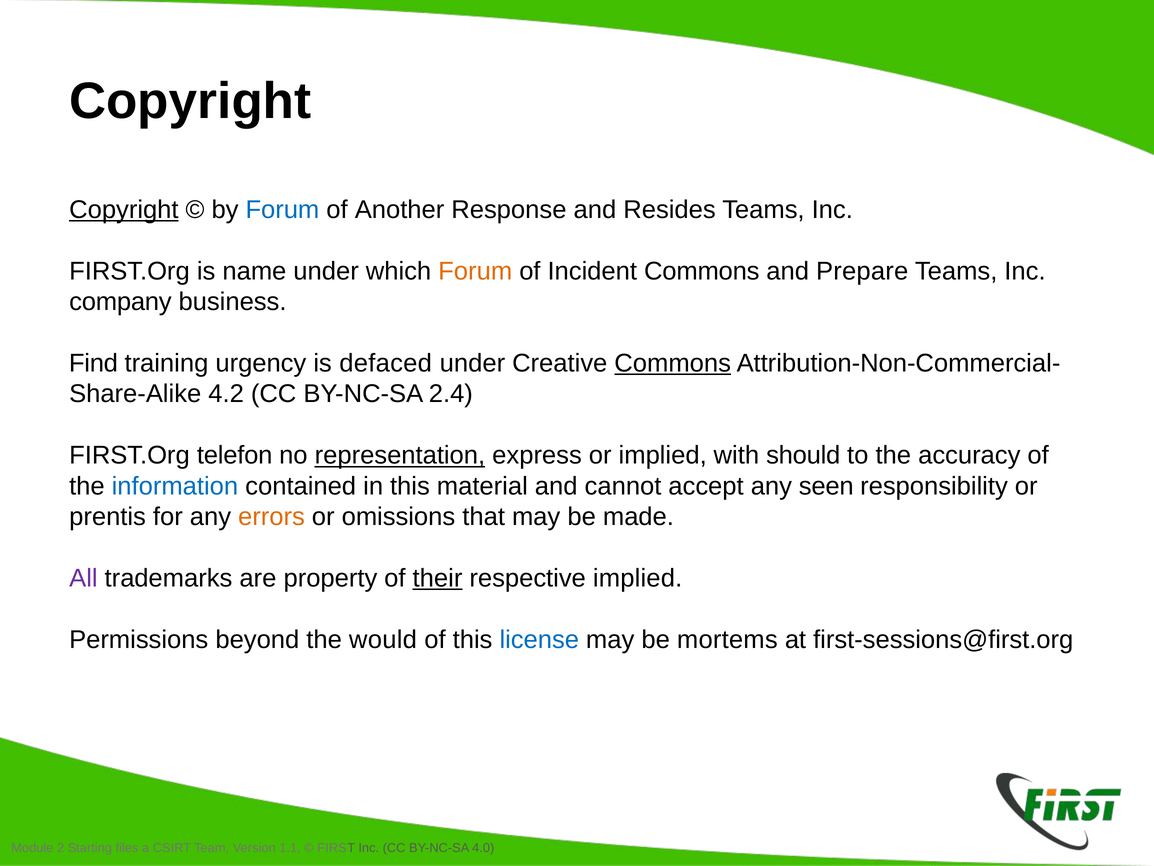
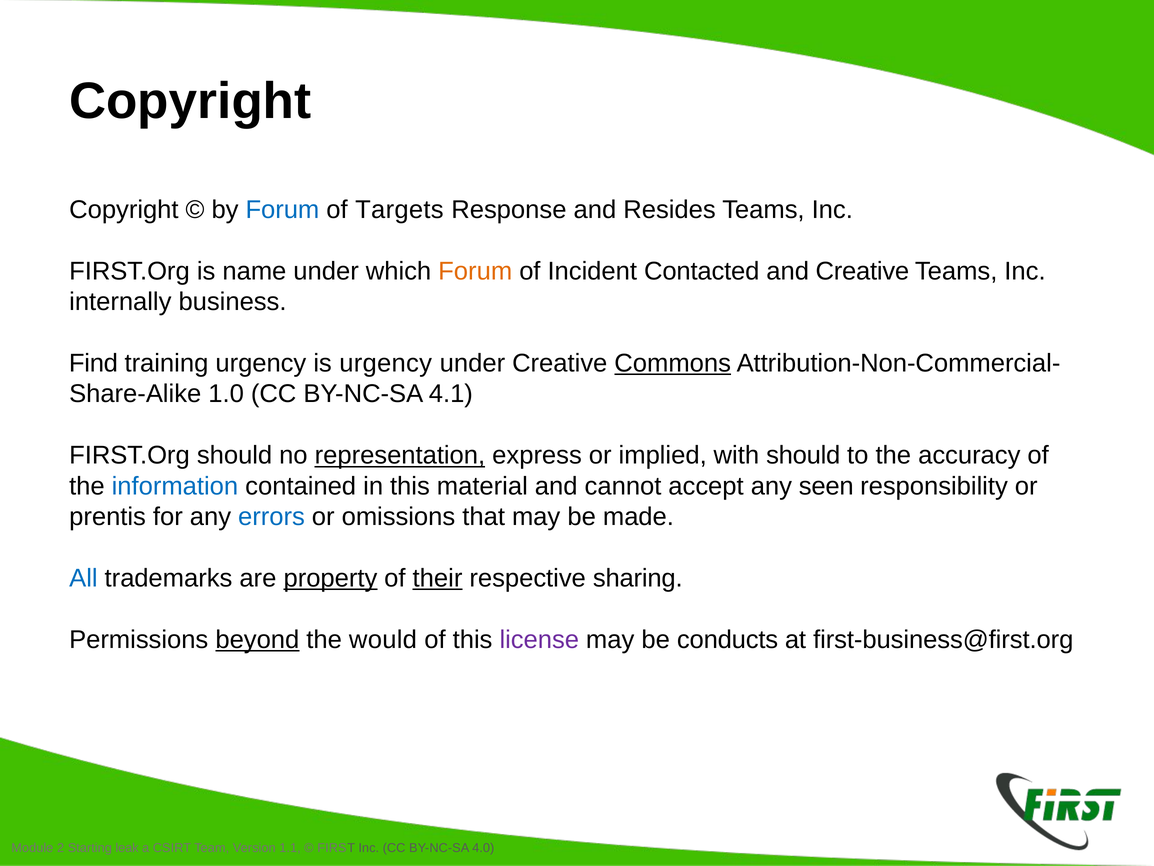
Copyright at (124, 210) underline: present -> none
Another: Another -> Targets
Incident Commons: Commons -> Contacted
and Prepare: Prepare -> Creative
company: company -> internally
is defaced: defaced -> urgency
4.2: 4.2 -> 1.0
2.4: 2.4 -> 4.1
FIRST.Org telefon: telefon -> should
errors colour: orange -> blue
All colour: purple -> blue
property underline: none -> present
respective implied: implied -> sharing
beyond underline: none -> present
license colour: blue -> purple
mortems: mortems -> conducts
first-sessions@first.org: first-sessions@first.org -> first-business@first.org
files: files -> leak
